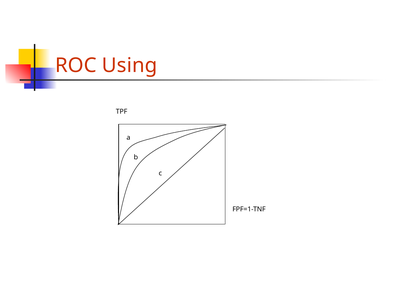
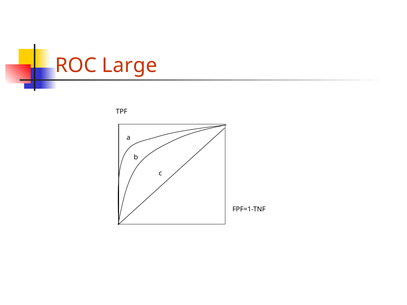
Using: Using -> Large
